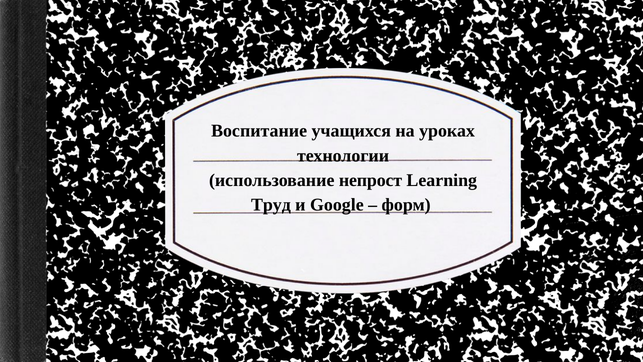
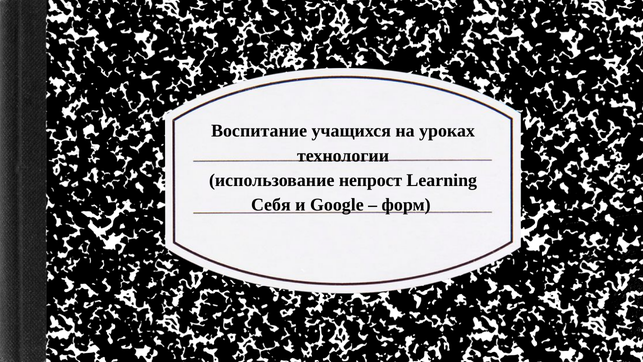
Труд: Труд -> Себя
